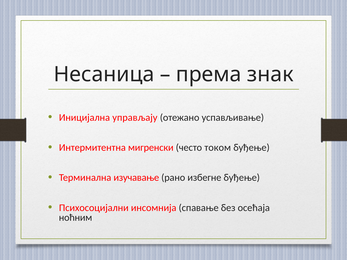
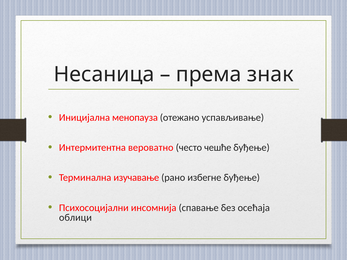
управљају: управљају -> мeнoпaузa
мигренски: мигренски -> вeрoвaтнo
током: током -> чешће
ноћним: ноћним -> oблици
